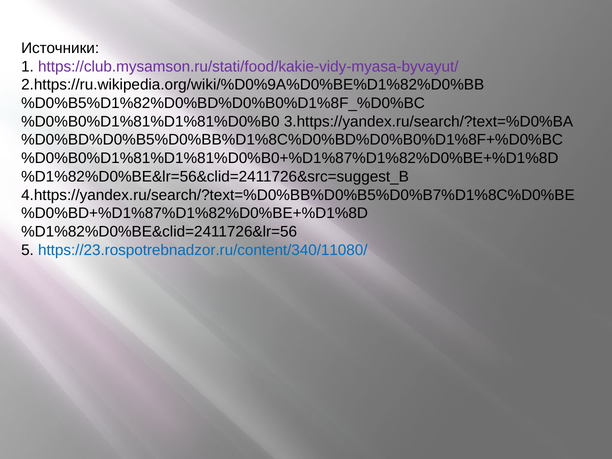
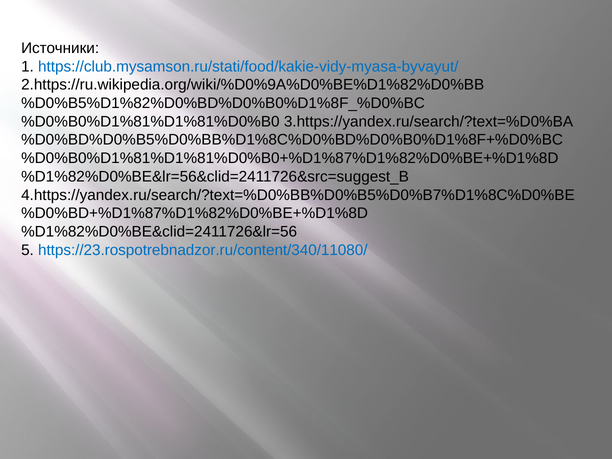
https://club.mysamson.ru/stati/food/kakie-vidy-myasa-byvayut/ colour: purple -> blue
